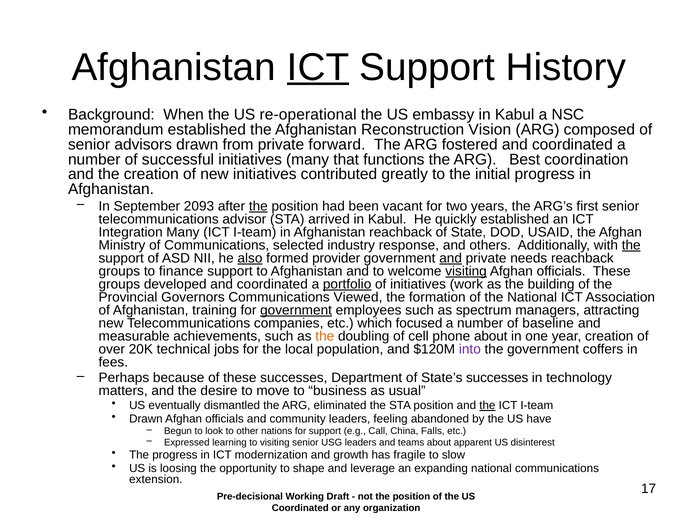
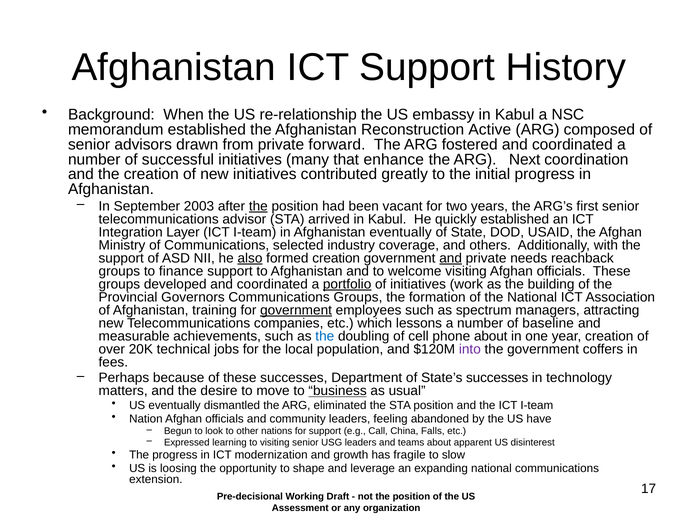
ICT at (318, 67) underline: present -> none
re-operational: re-operational -> re-relationship
Vision: Vision -> Active
functions: functions -> enhance
Best: Best -> Next
2093: 2093 -> 2003
Integration Many: Many -> Layer
Afghanistan reachback: reachback -> eventually
response: response -> coverage
the at (631, 245) underline: present -> none
formed provider: provider -> creation
visiting at (466, 271) underline: present -> none
Communications Viewed: Viewed -> Groups
focused: focused -> lessons
the at (325, 336) colour: orange -> blue
business underline: none -> present
the at (487, 406) underline: present -> none
Drawn at (146, 419): Drawn -> Nation
Coordinated at (300, 509): Coordinated -> Assessment
